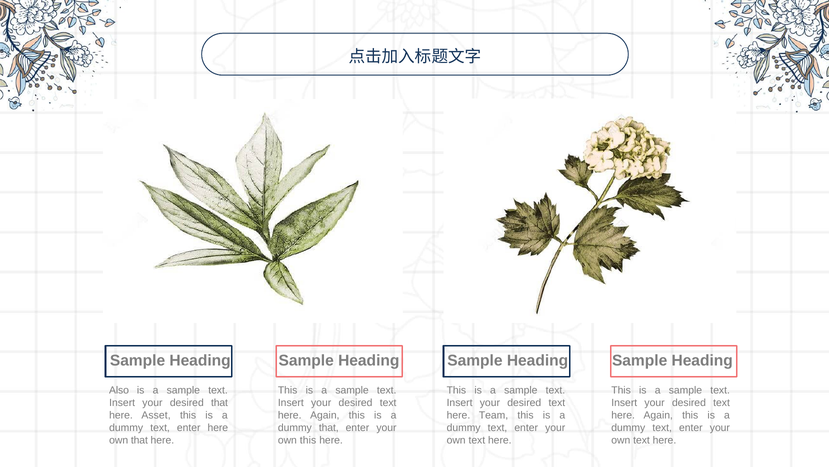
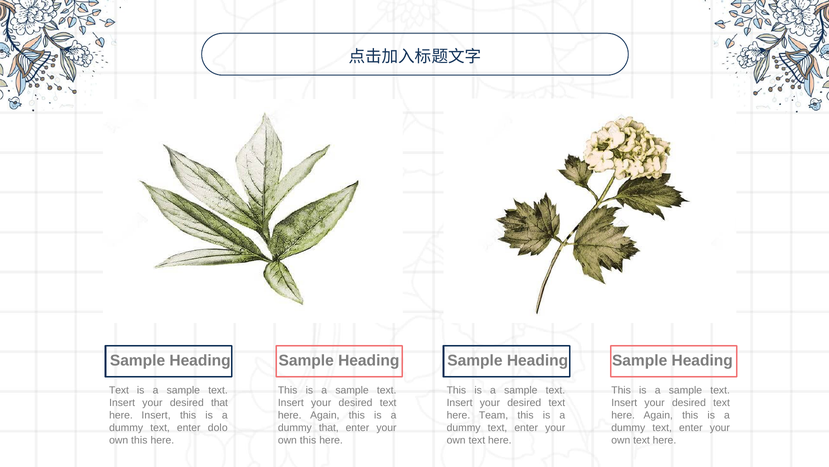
Also at (119, 390): Also -> Text
here Asset: Asset -> Insert
enter here: here -> dolo
that at (139, 440): that -> this
